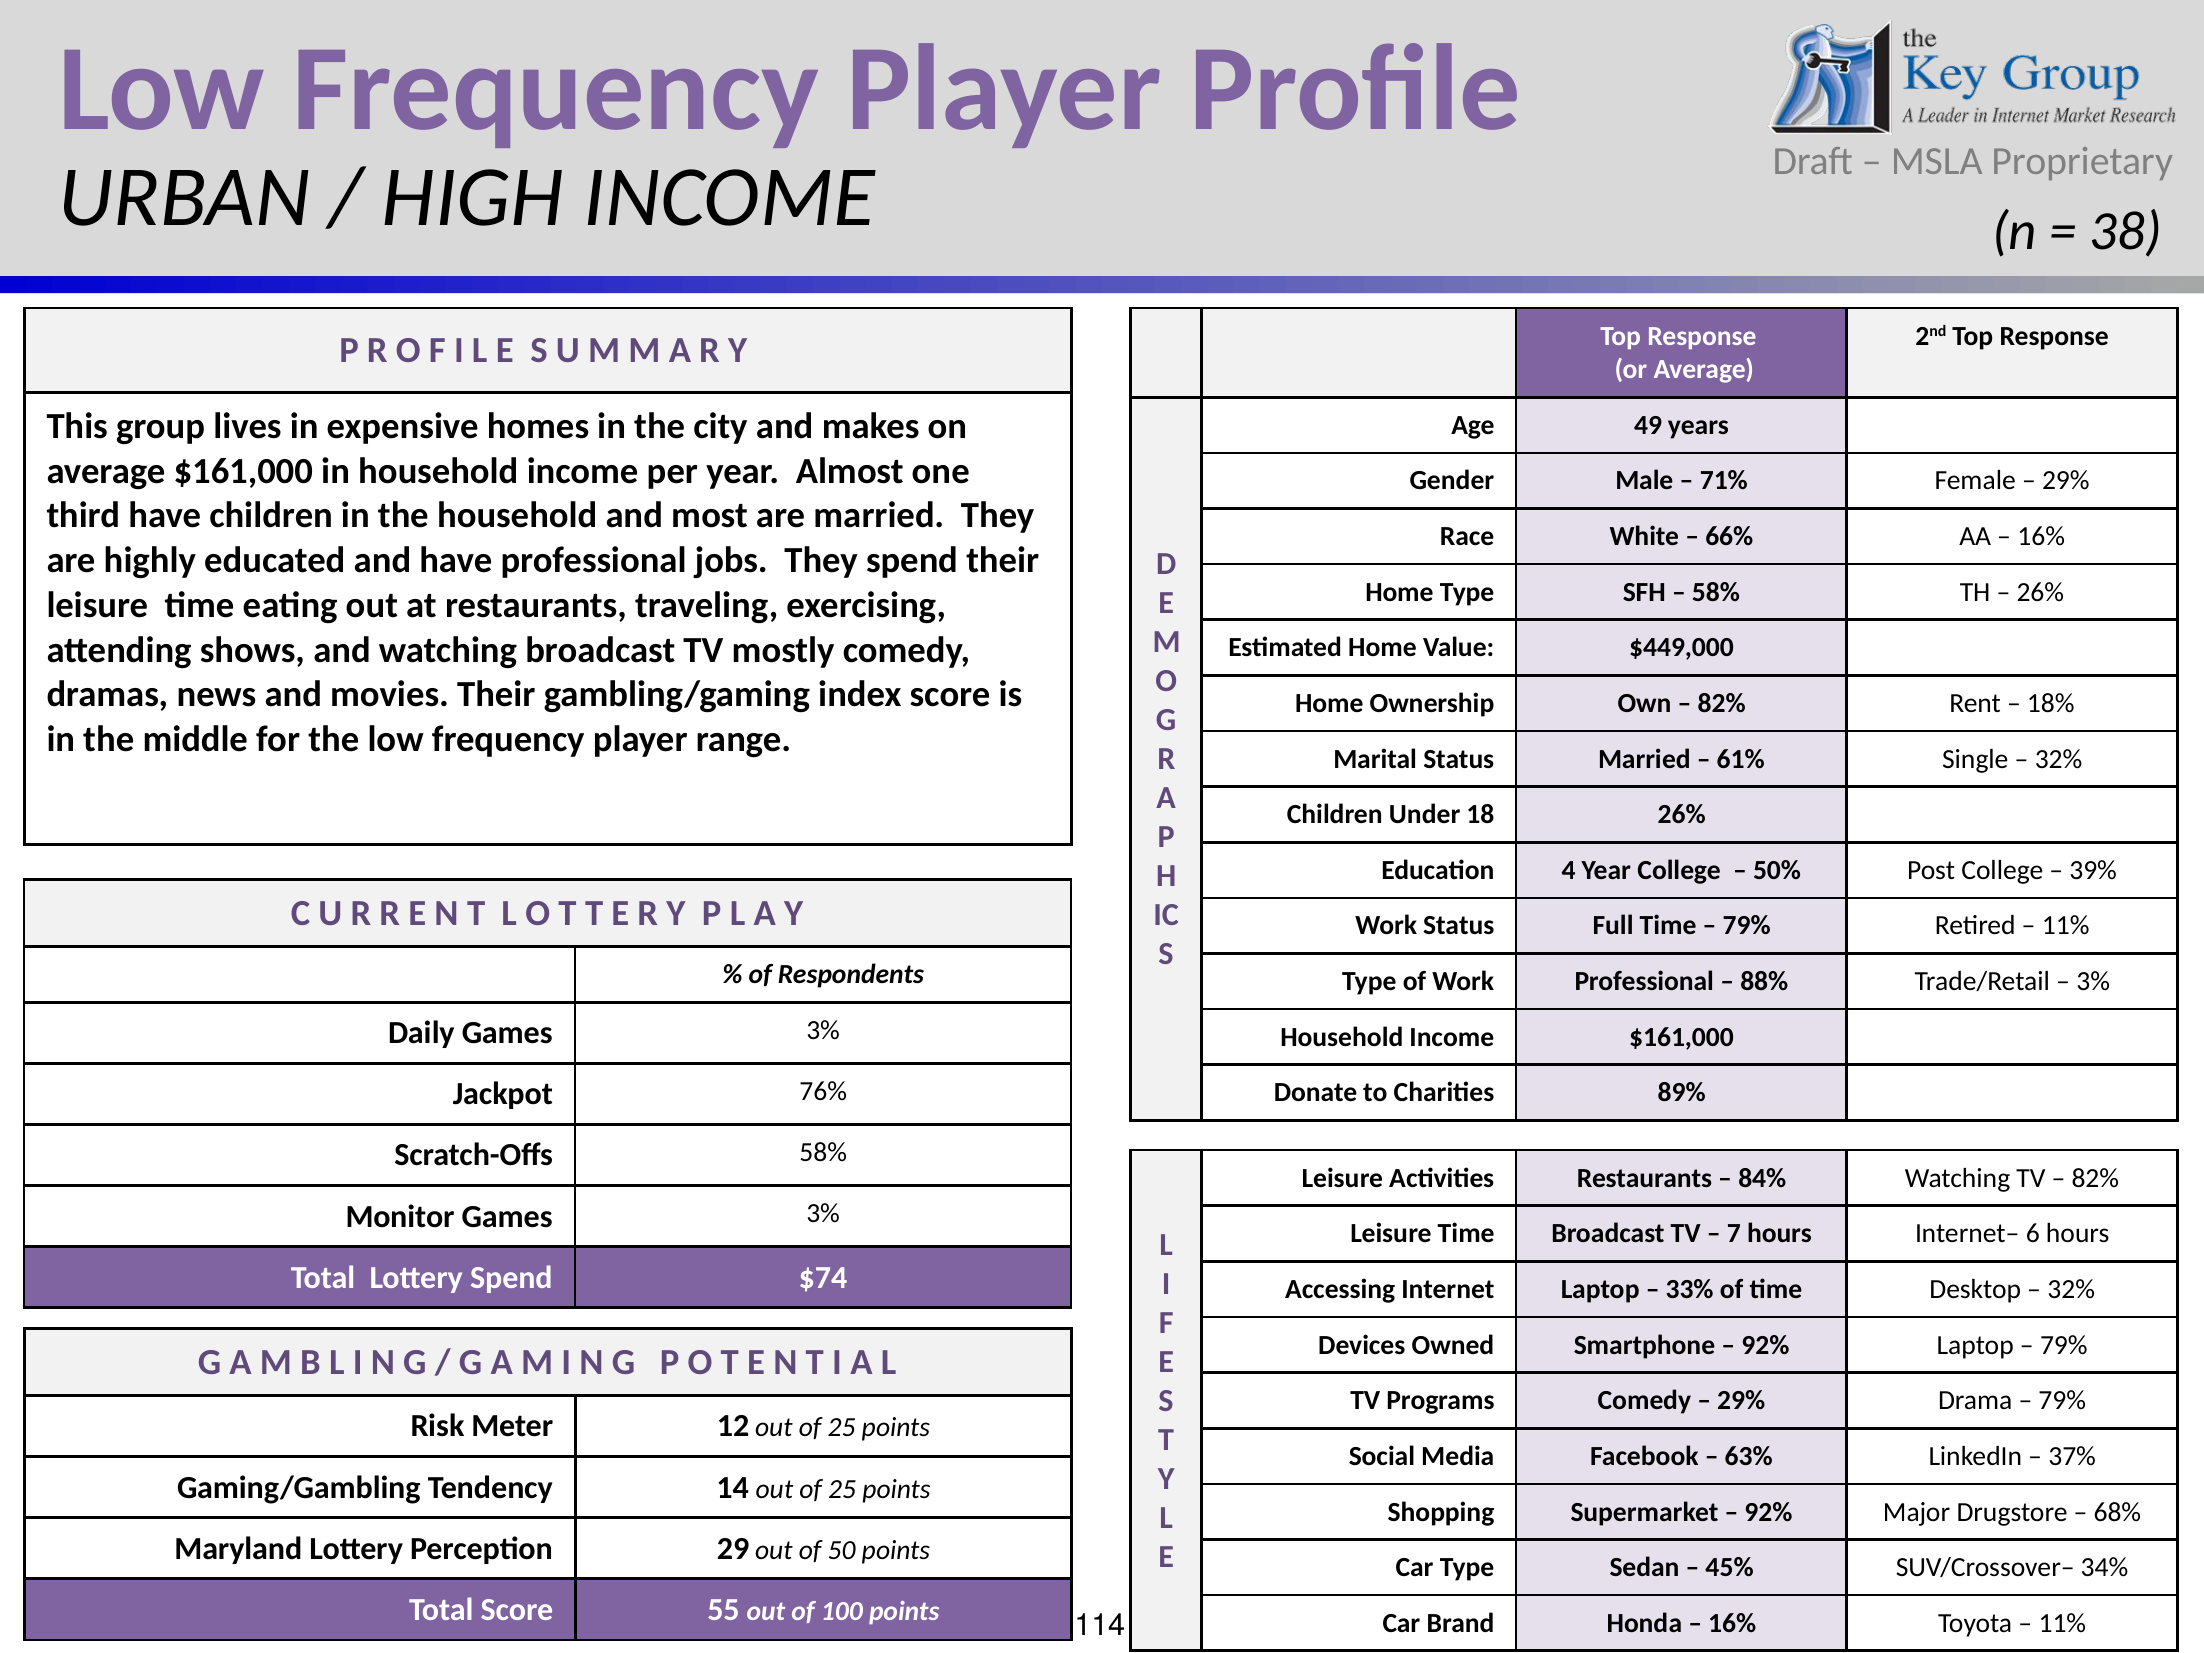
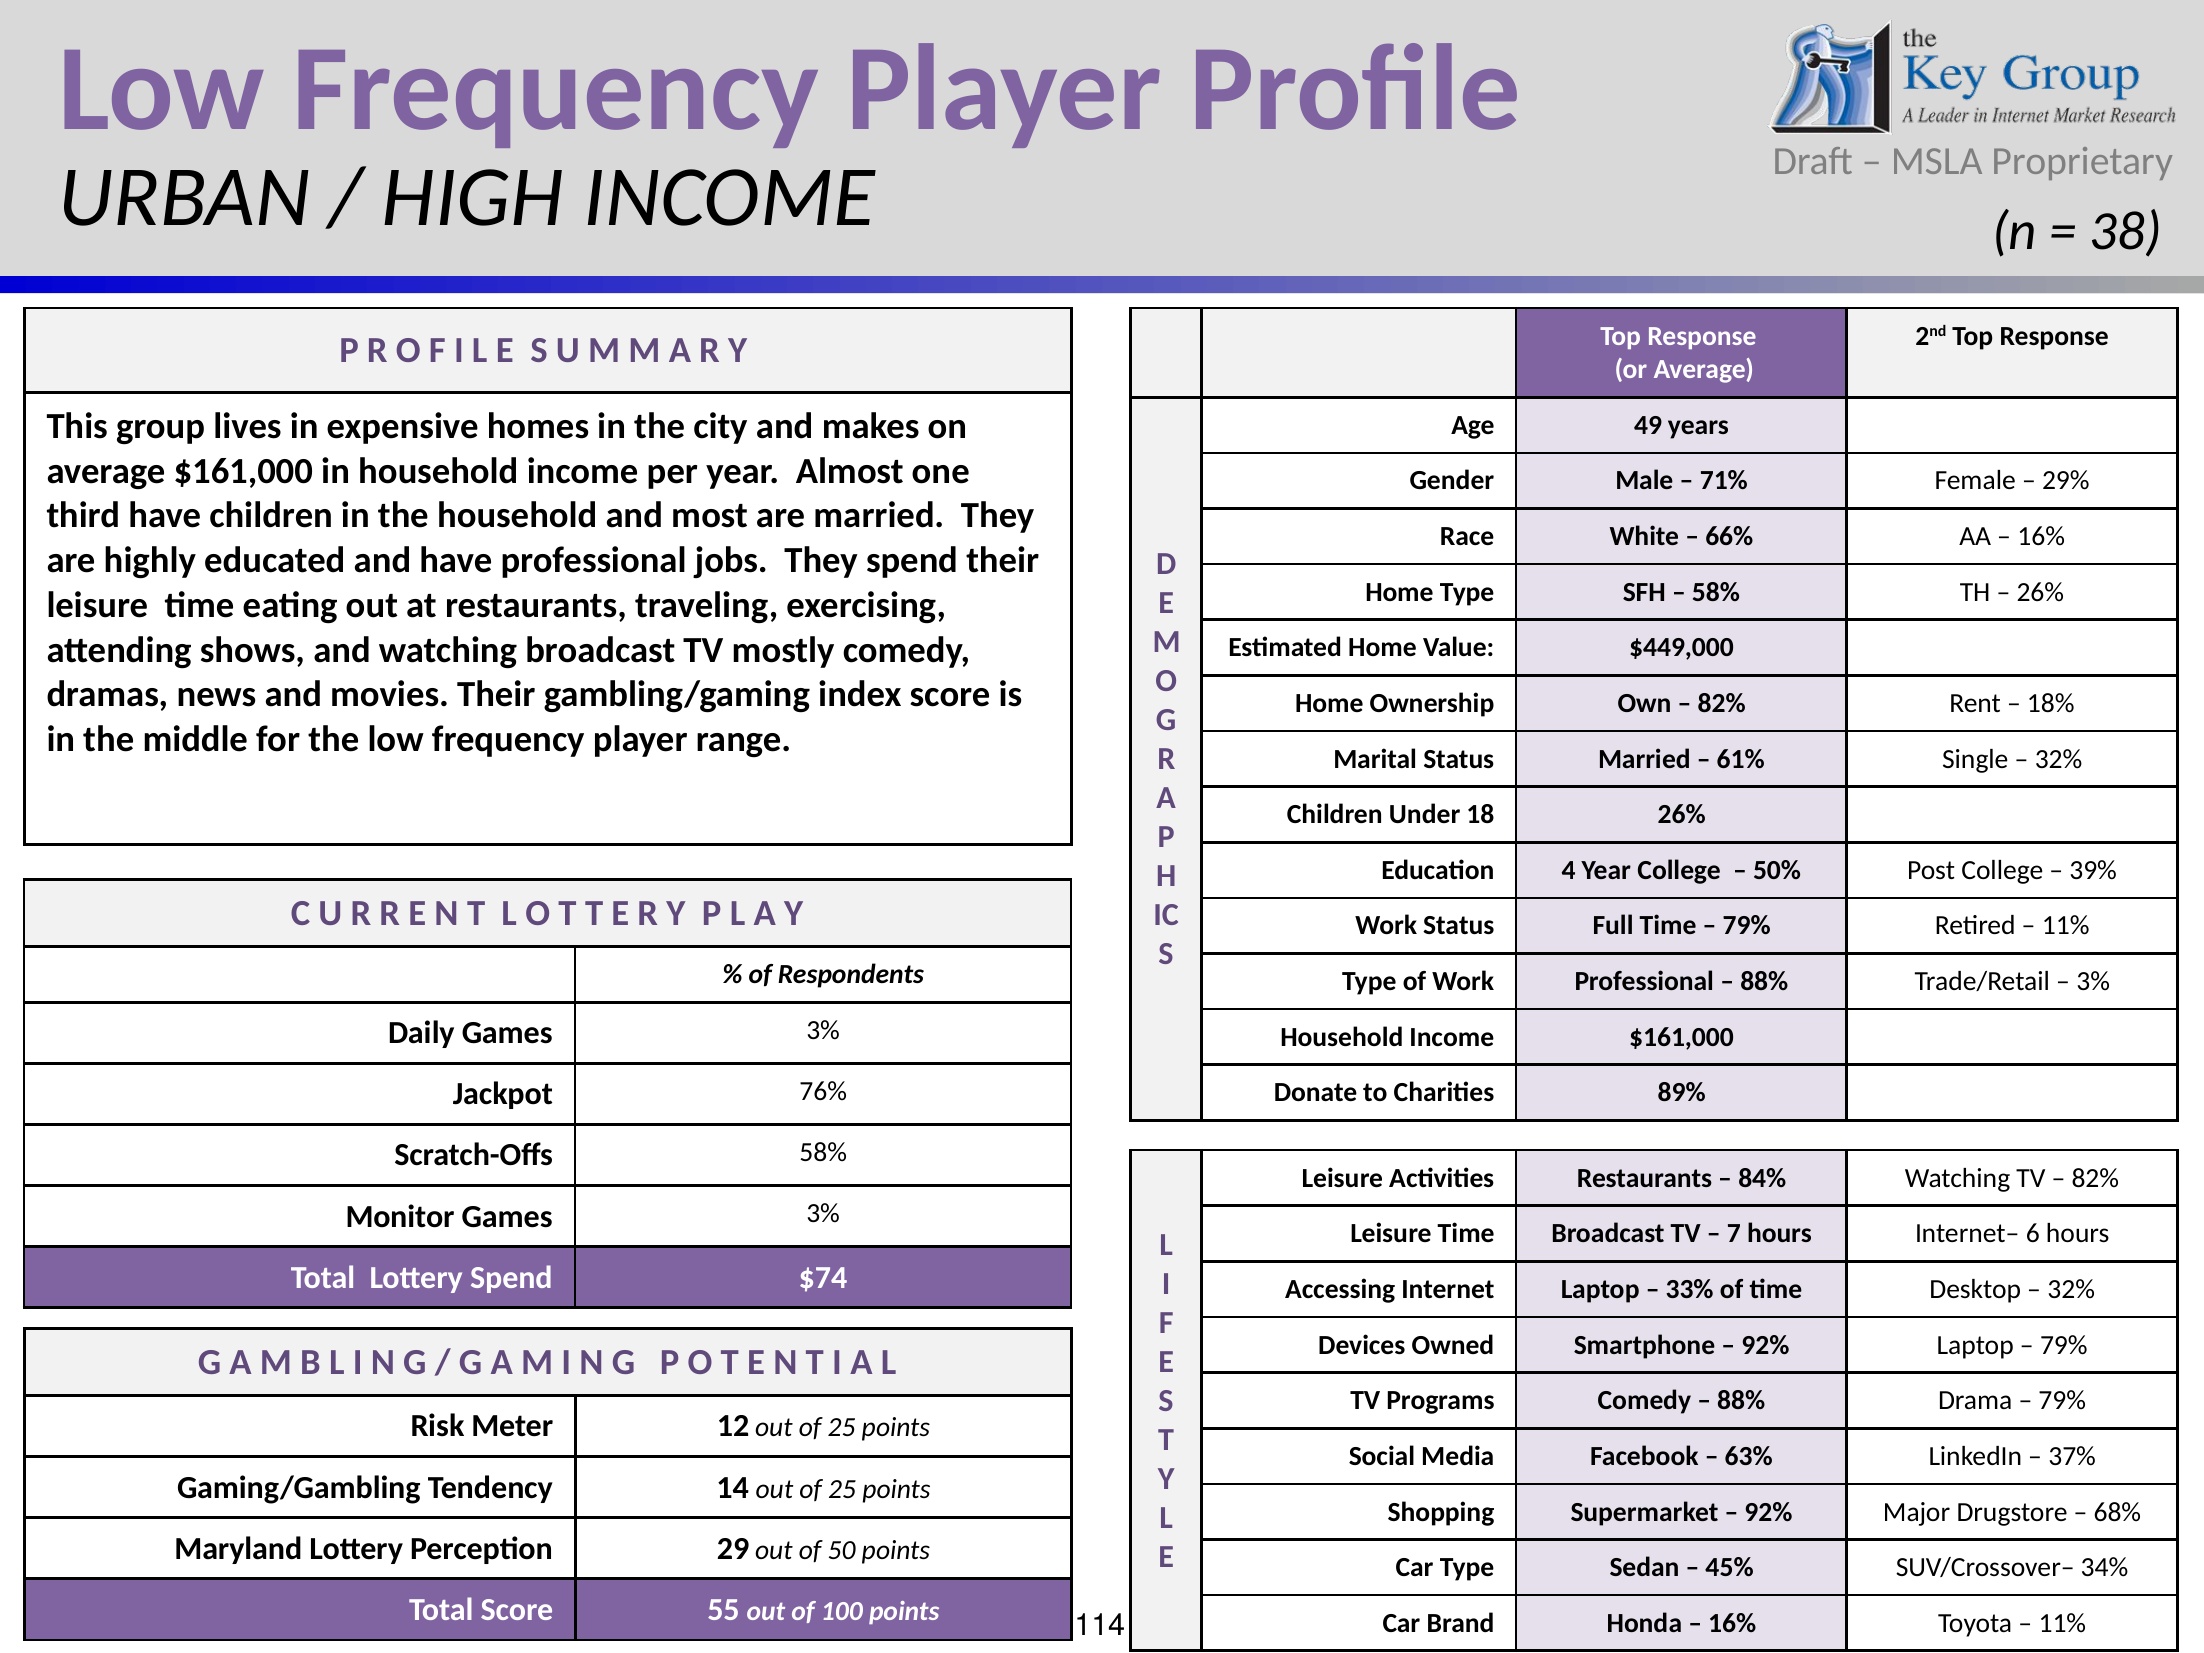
29% at (1741, 1401): 29% -> 88%
